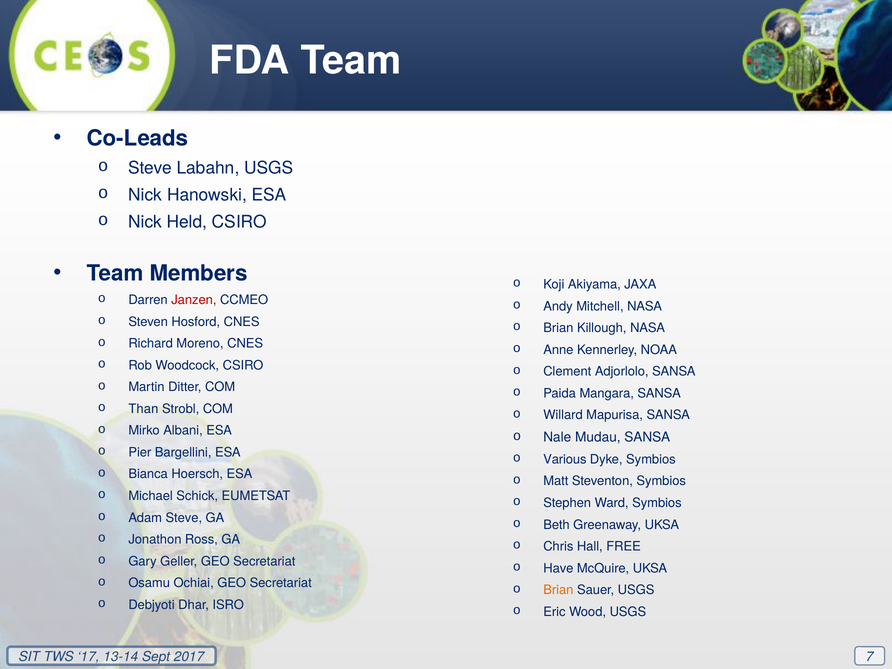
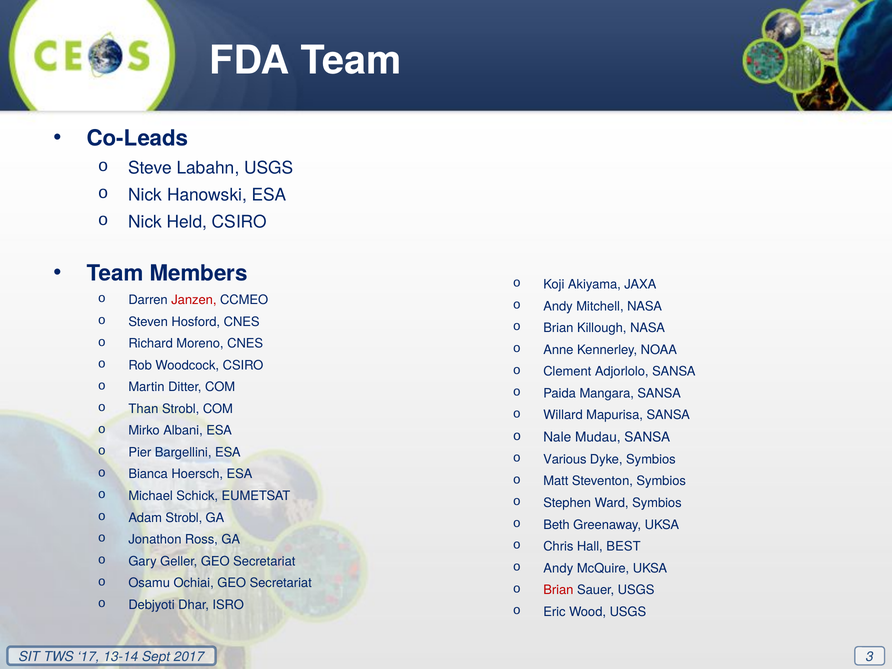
Adam Steve: Steve -> Strobl
FREE: FREE -> BEST
Have at (558, 568): Have -> Andy
Brian at (558, 590) colour: orange -> red
7: 7 -> 3
